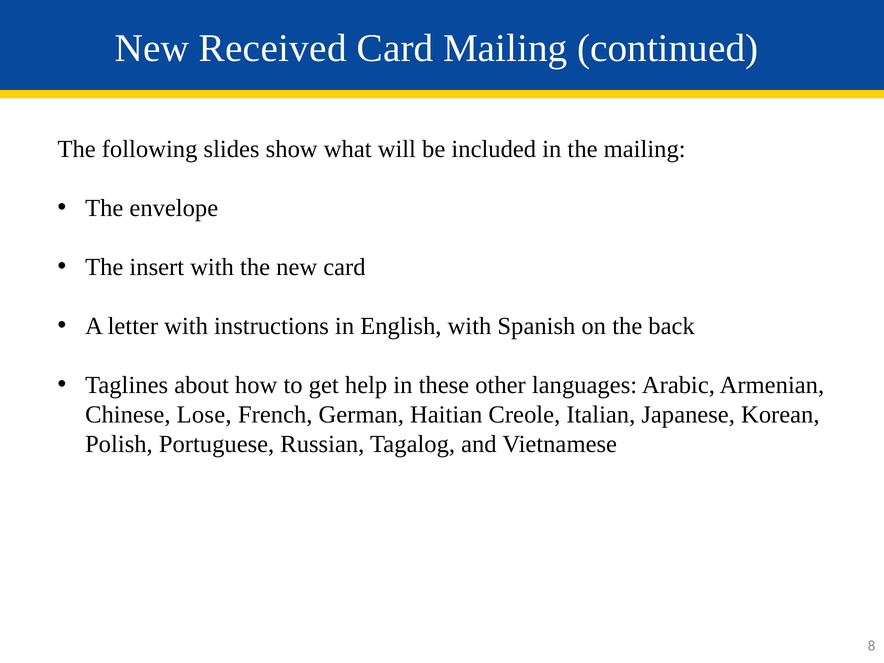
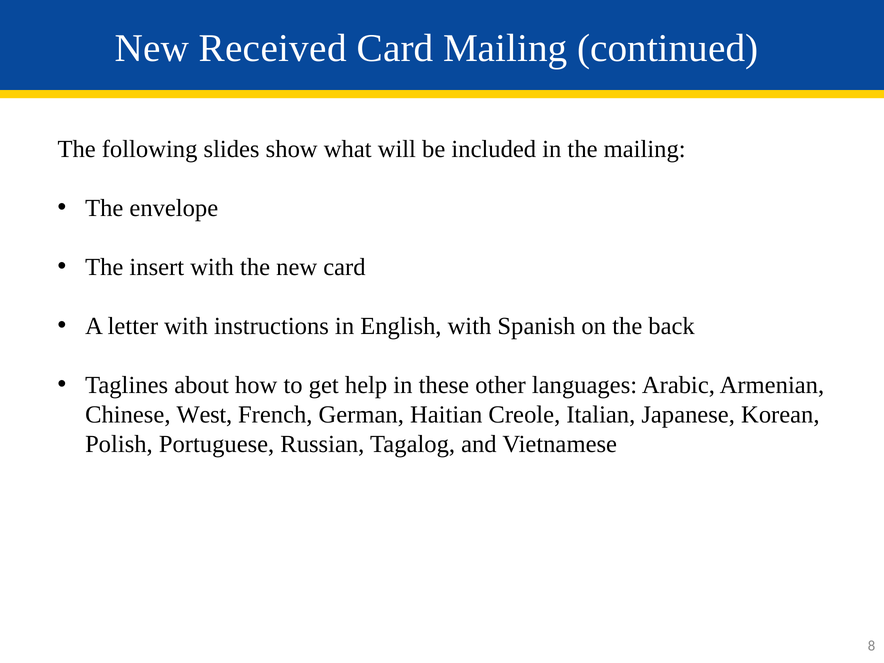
Lose: Lose -> West
